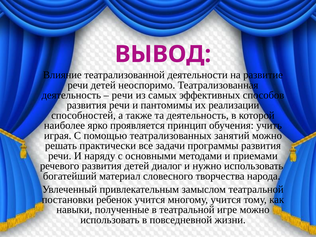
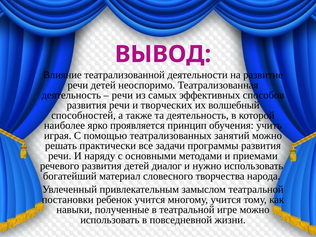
пантомимы: пантомимы -> творческих
реализации: реализации -> волшебный
